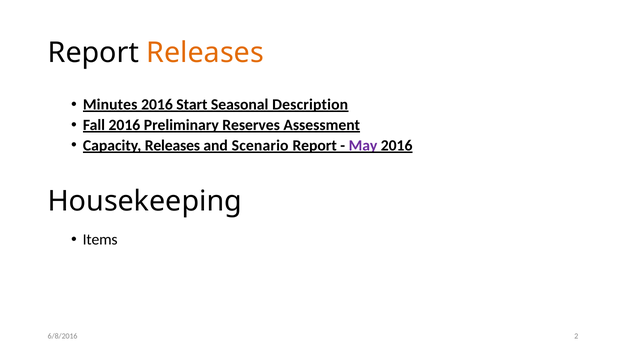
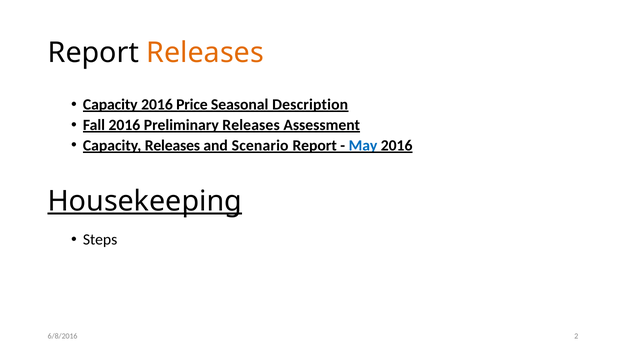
Minutes at (110, 105): Minutes -> Capacity
Start: Start -> Price
Preliminary Reserves: Reserves -> Releases
May colour: purple -> blue
Housekeeping underline: none -> present
Items: Items -> Steps
